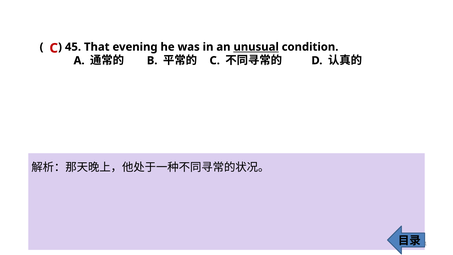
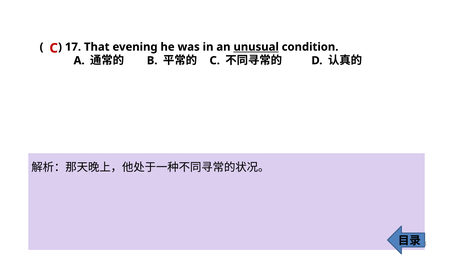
45: 45 -> 17
